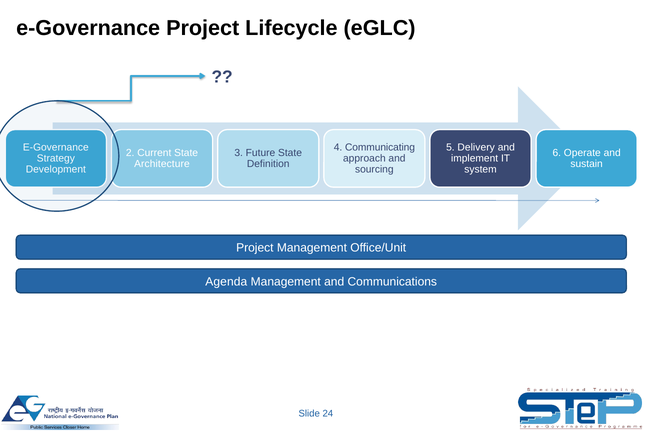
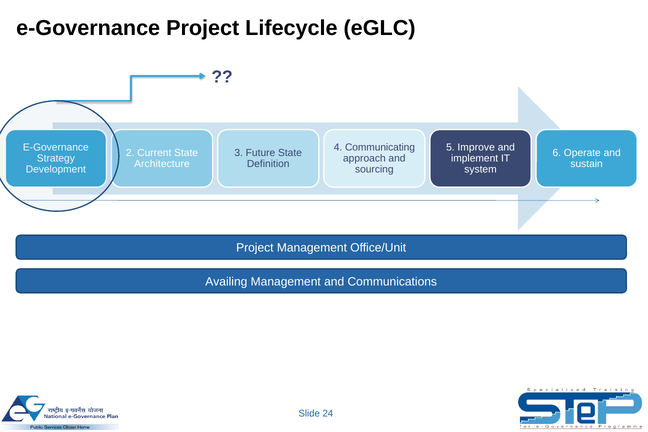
Delivery: Delivery -> Improve
Agenda: Agenda -> Availing
